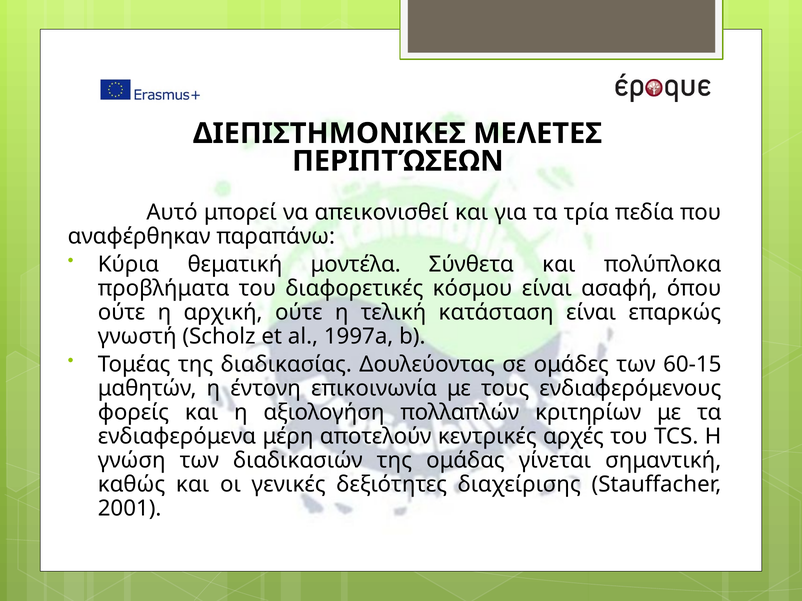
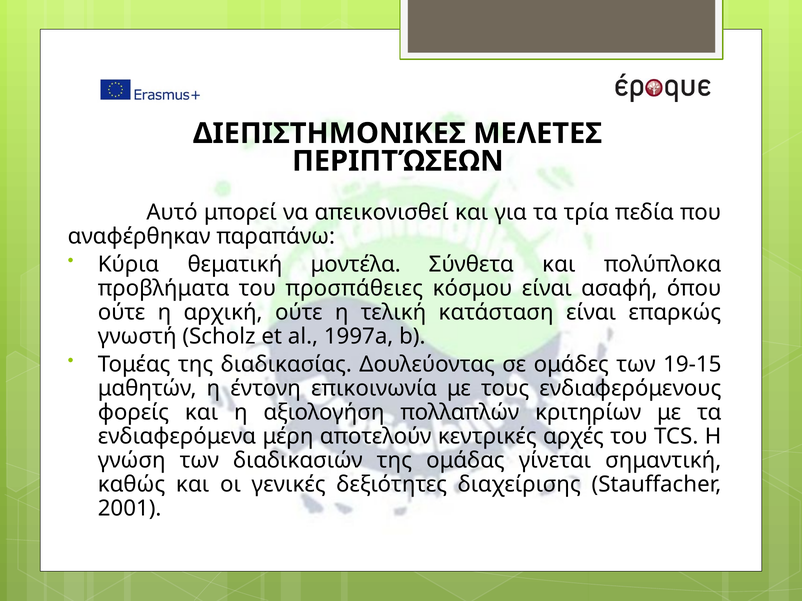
διαφορετικές: διαφορετικές -> προσπάθειες
60-15: 60-15 -> 19-15
